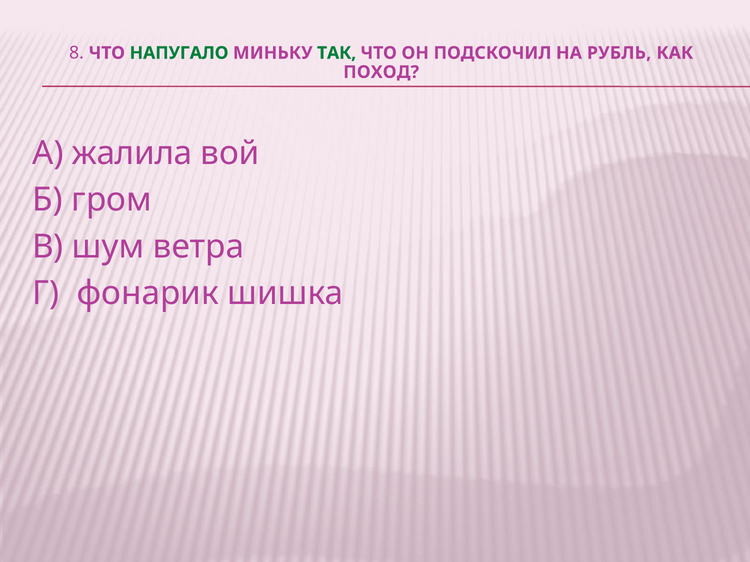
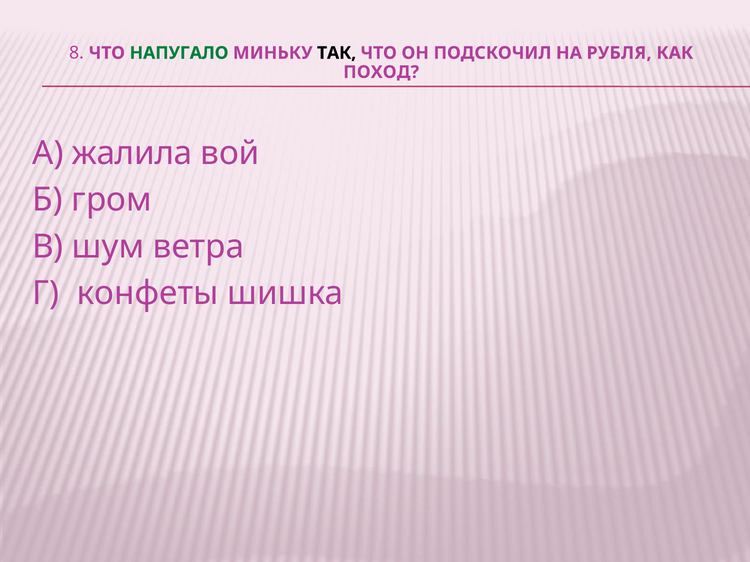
ТАК colour: green -> black
РУБЛЬ: РУБЛЬ -> РУБЛЯ
фонарик: фонарик -> конфеты
